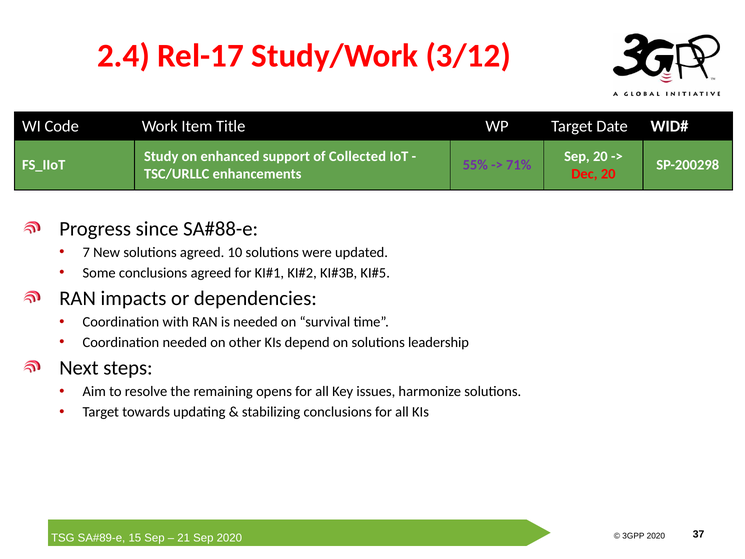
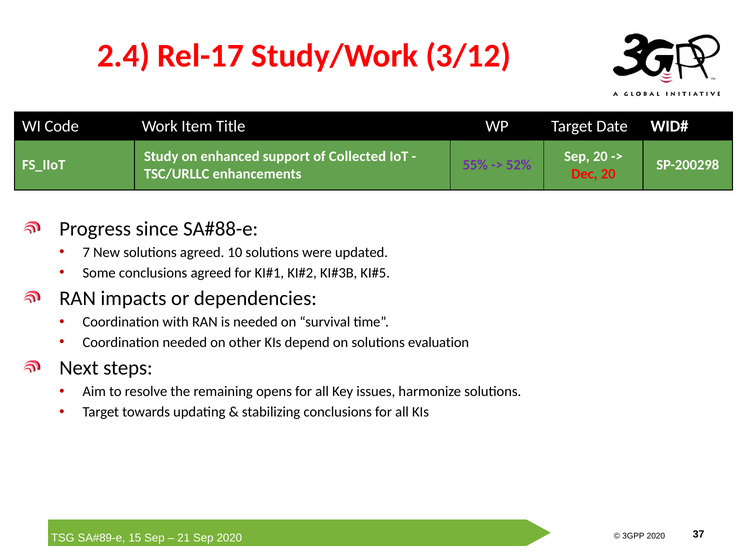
71%: 71% -> 52%
leadership: leadership -> evaluation
